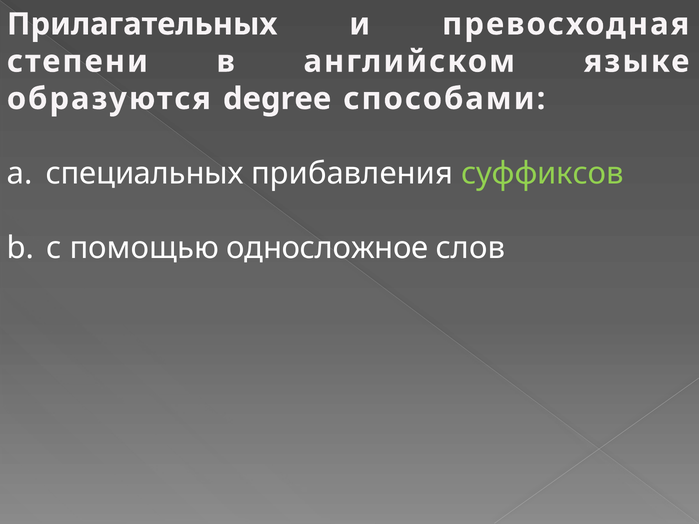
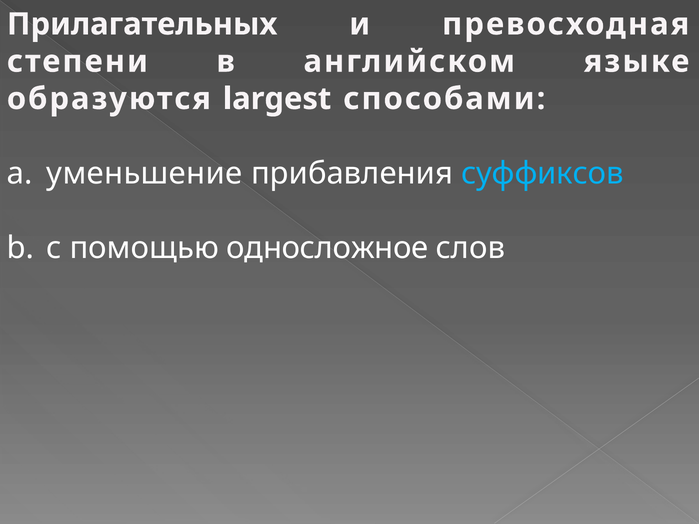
degree: degree -> largest
специальных: специальных -> уменьшение
суффиксов colour: light green -> light blue
